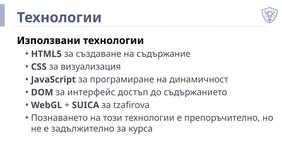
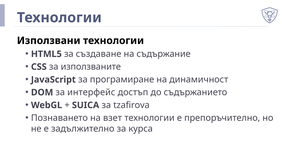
визуализация: визуализация -> използваните
този: този -> взет
